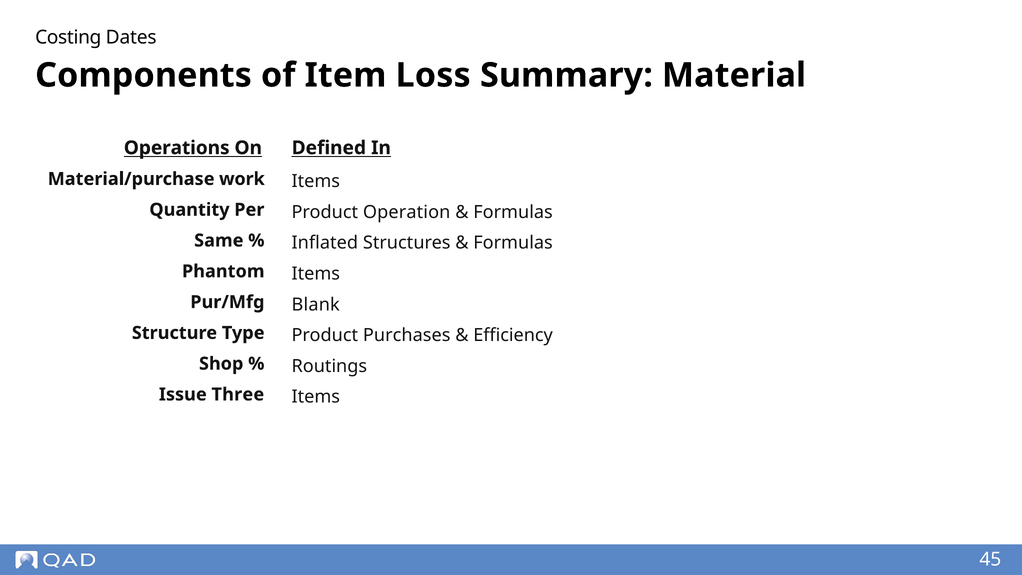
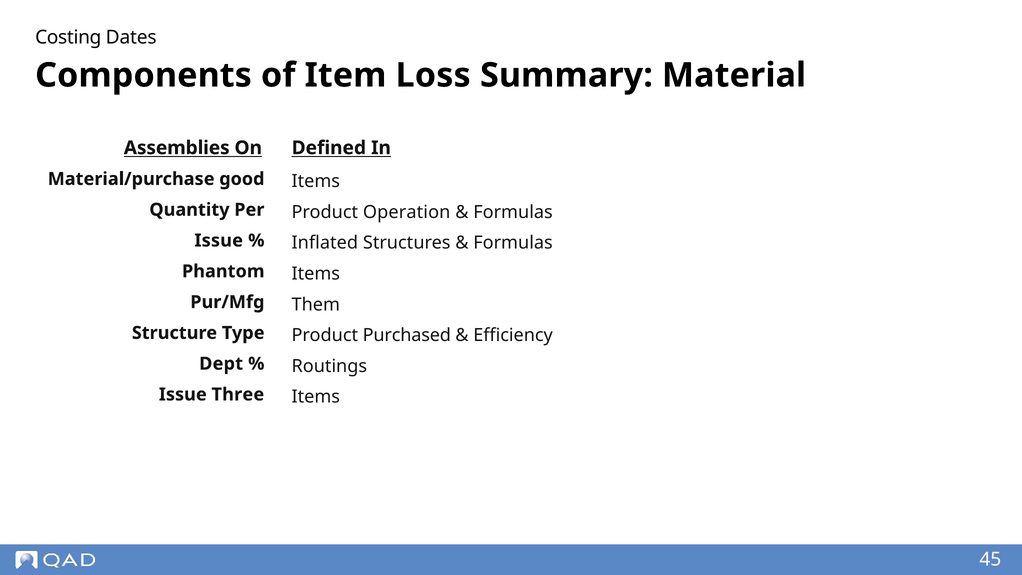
Operations: Operations -> Assemblies
work: work -> good
Same at (219, 241): Same -> Issue
Blank: Blank -> Them
Purchases: Purchases -> Purchased
Shop: Shop -> Dept
